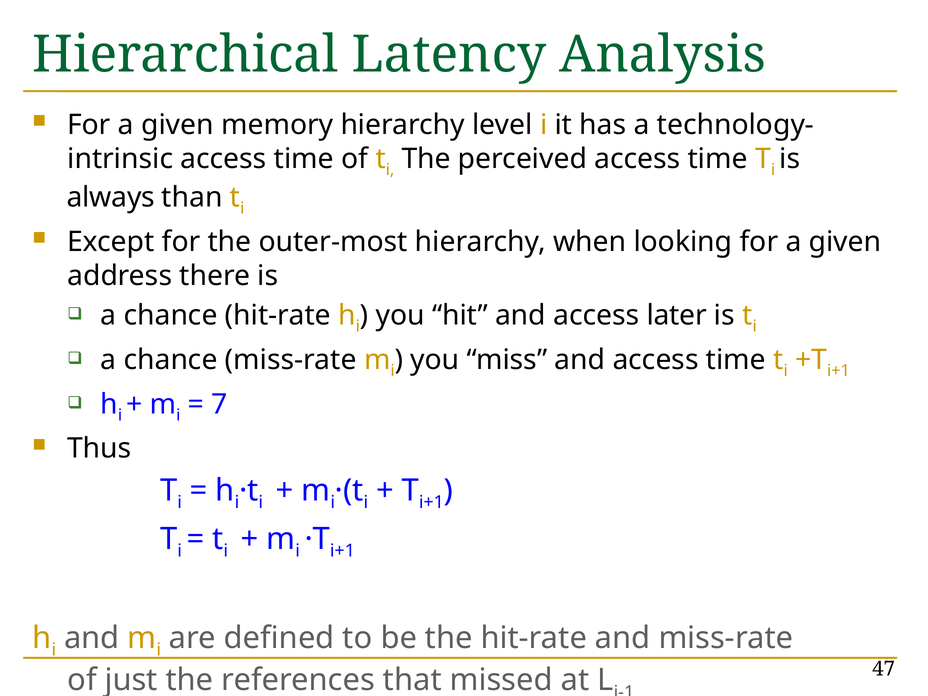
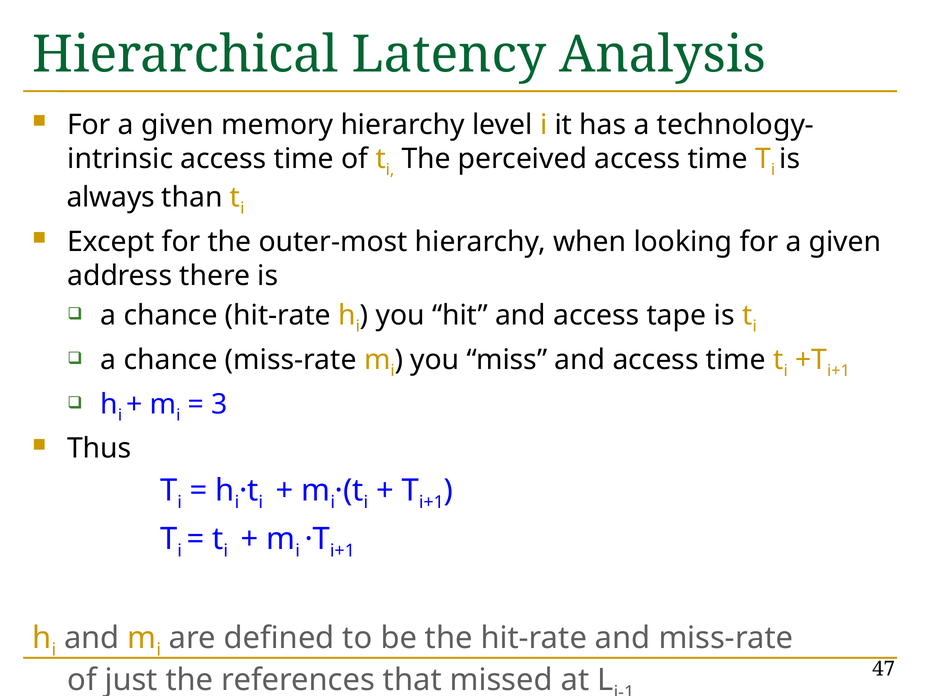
later: later -> tape
7: 7 -> 3
